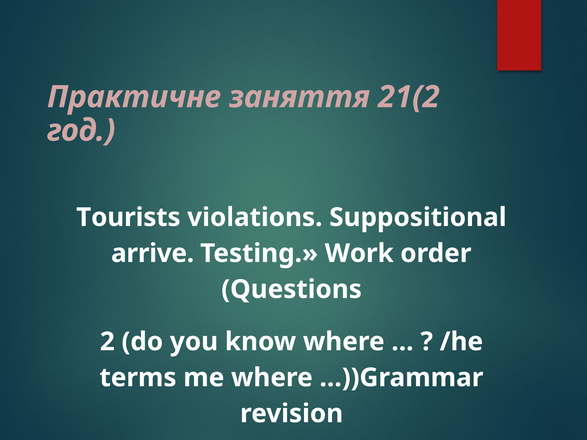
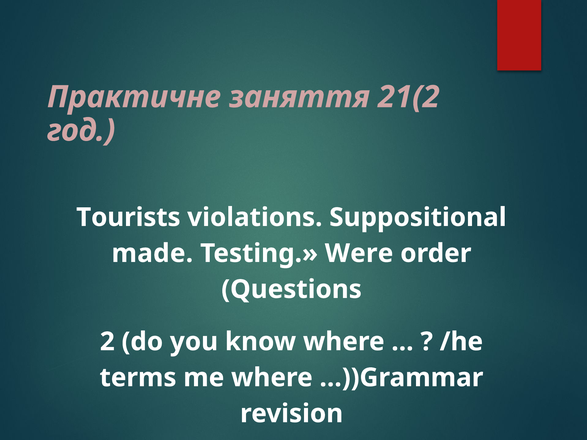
arrive: arrive -> made
Work: Work -> Were
